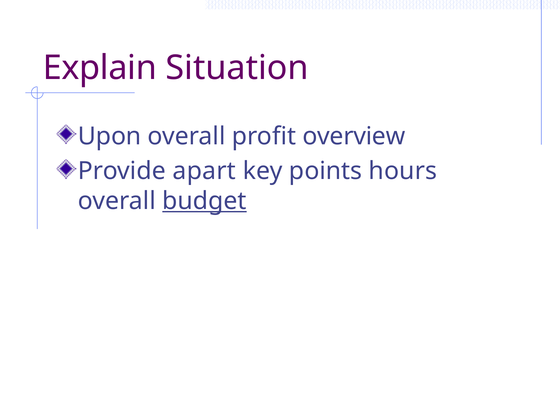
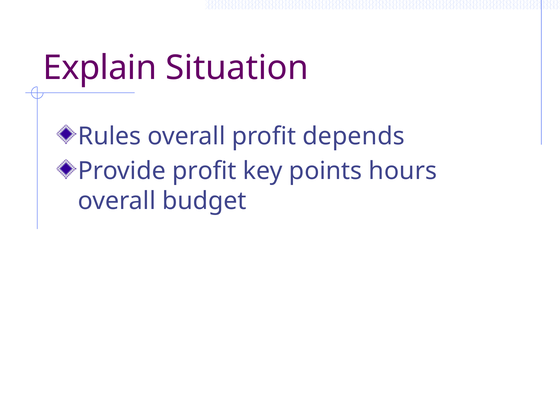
Upon: Upon -> Rules
overview: overview -> depends
Provide apart: apart -> profit
budget underline: present -> none
